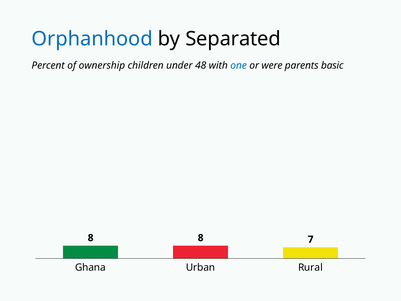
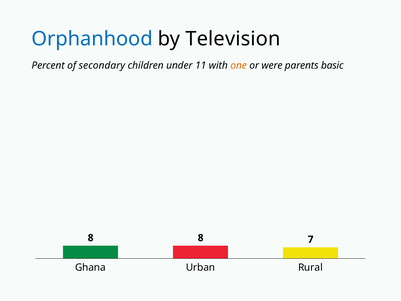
Separated: Separated -> Television
ownership: ownership -> secondary
48: 48 -> 11
one colour: blue -> orange
